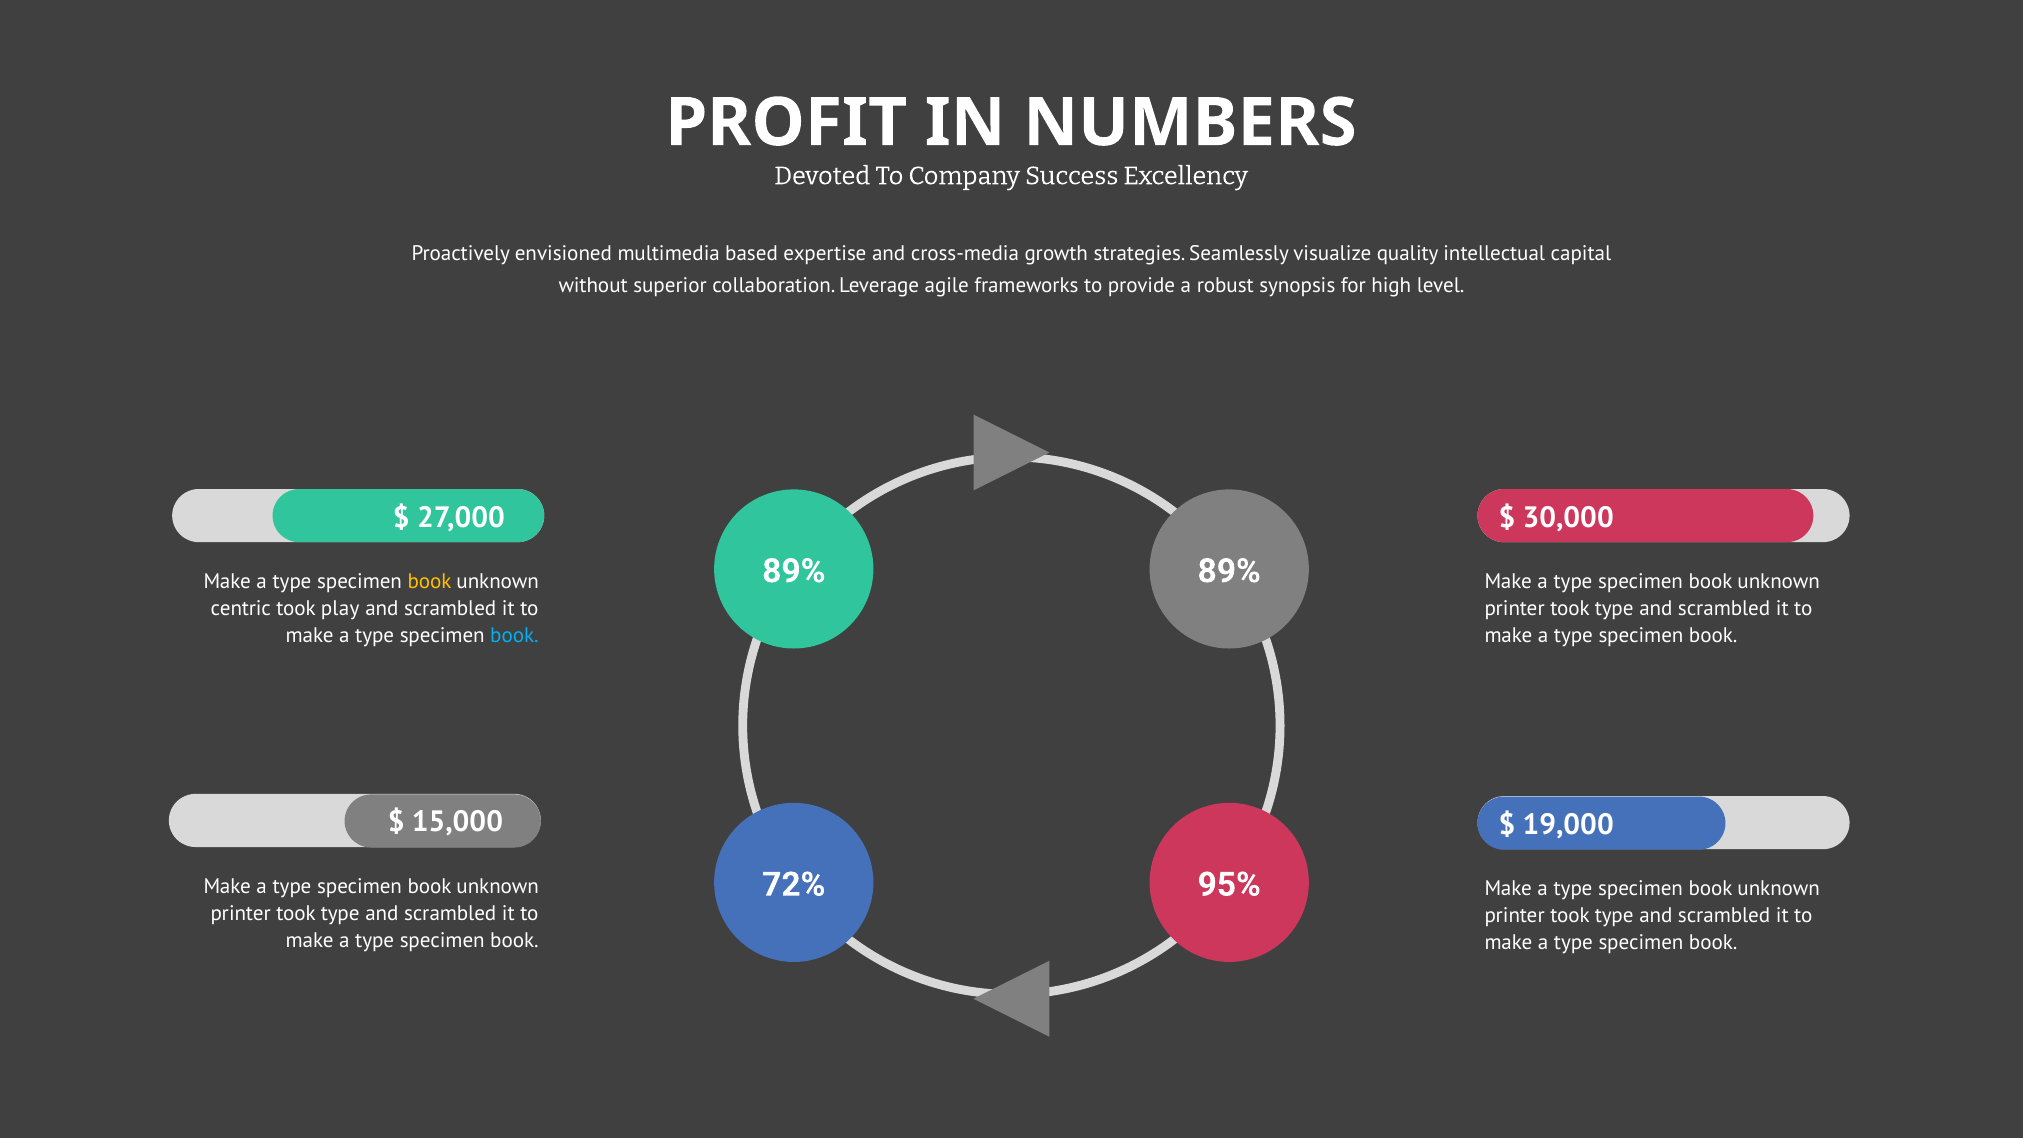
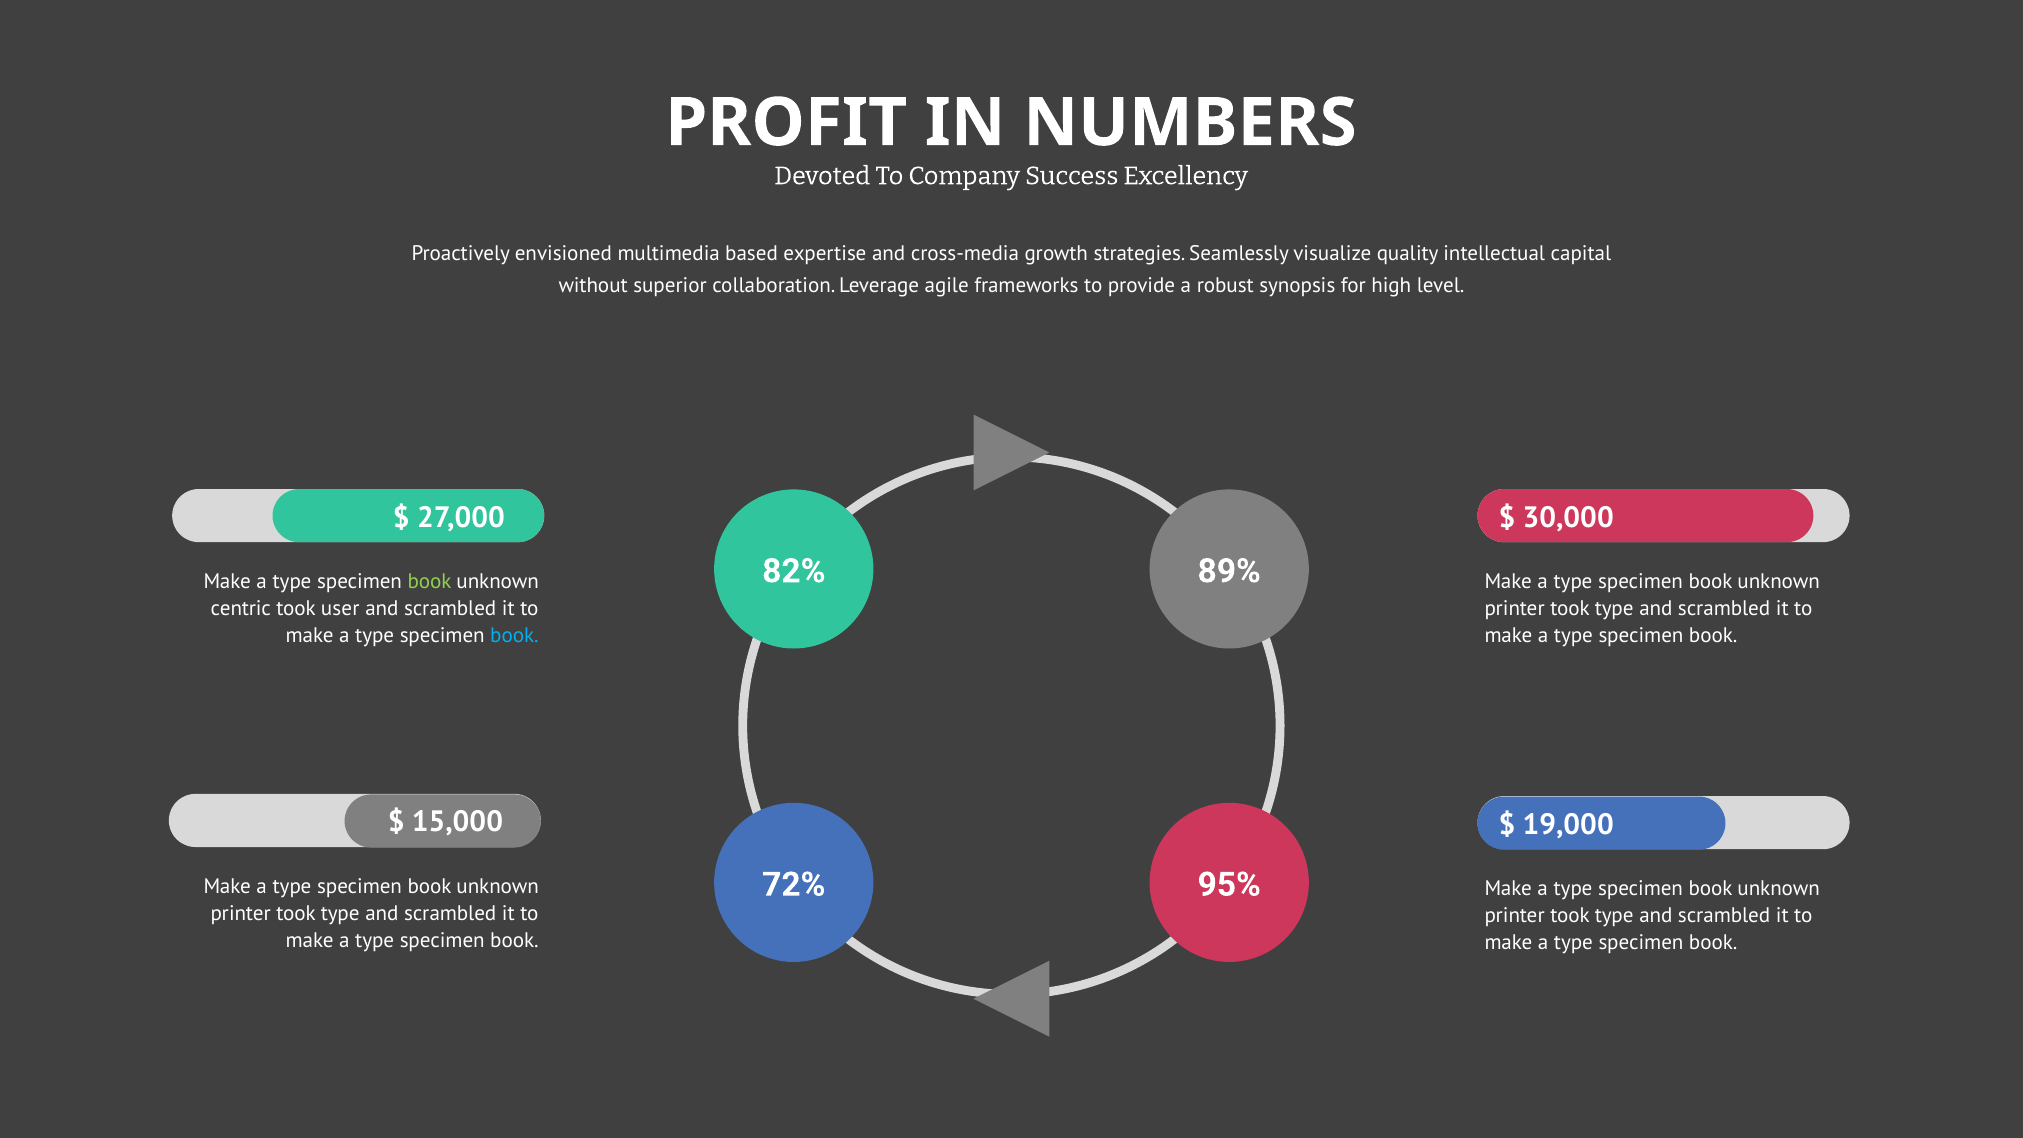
89% at (794, 571): 89% -> 82%
book at (430, 582) colour: yellow -> light green
play: play -> user
